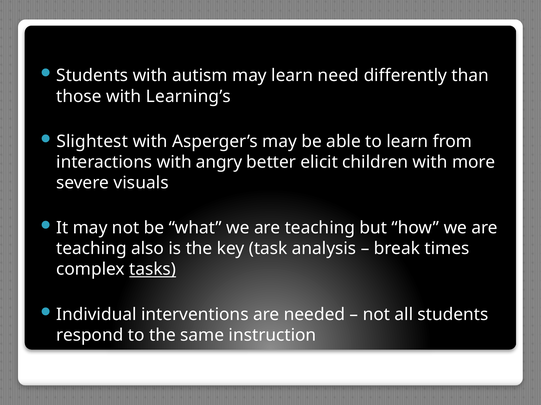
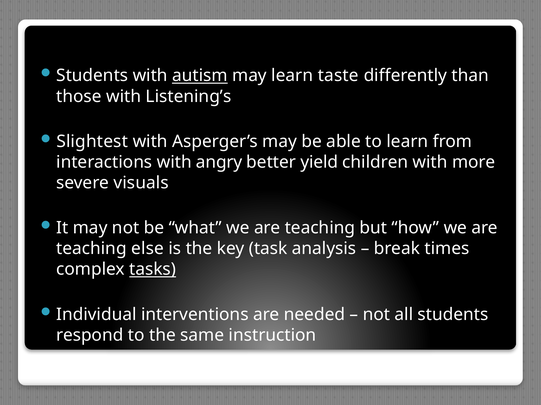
autism underline: none -> present
need: need -> taste
Learning’s: Learning’s -> Listening’s
elicit: elicit -> yield
also: also -> else
